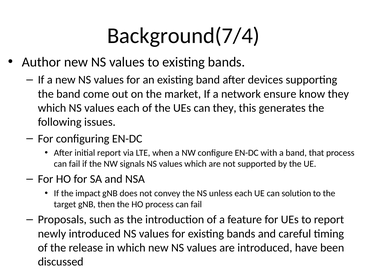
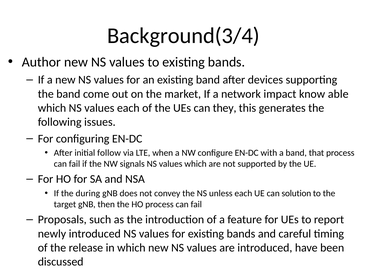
Background(7/4: Background(7/4 -> Background(3/4
ensure: ensure -> impact
know they: they -> able
initial report: report -> follow
impact: impact -> during
